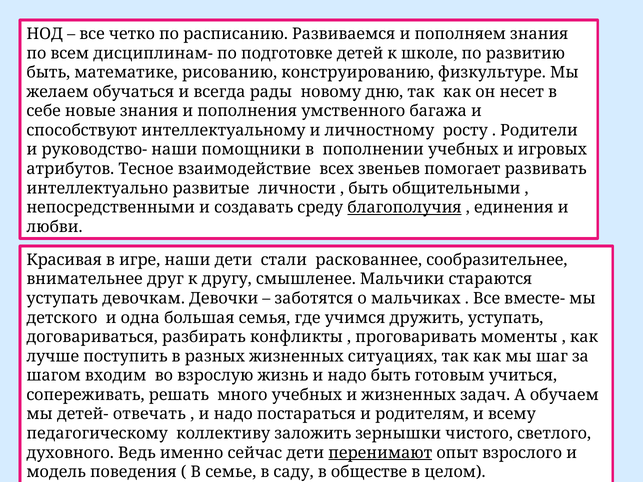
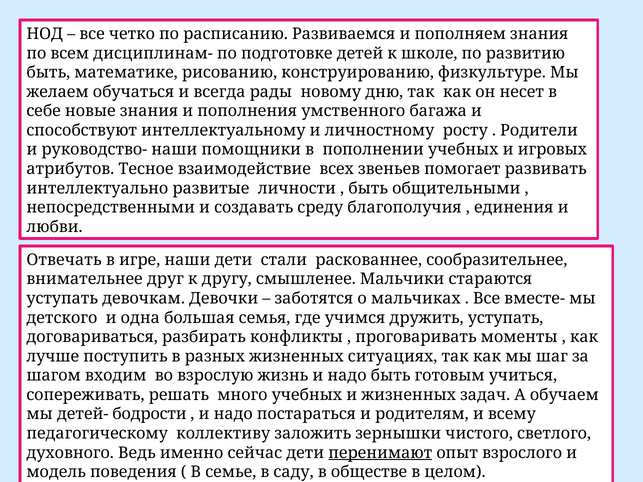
благополучия underline: present -> none
Красивая: Красивая -> Отвечать
отвечать: отвечать -> бодрости
